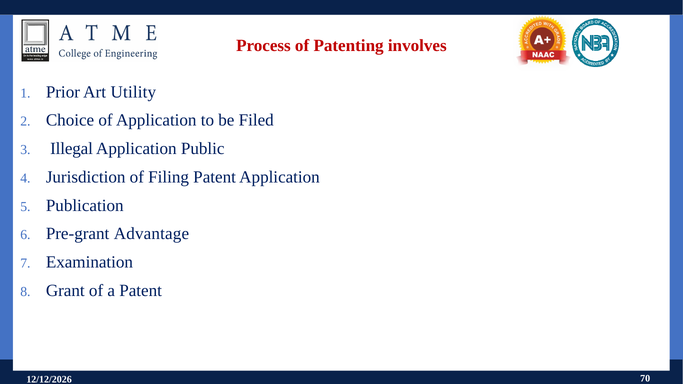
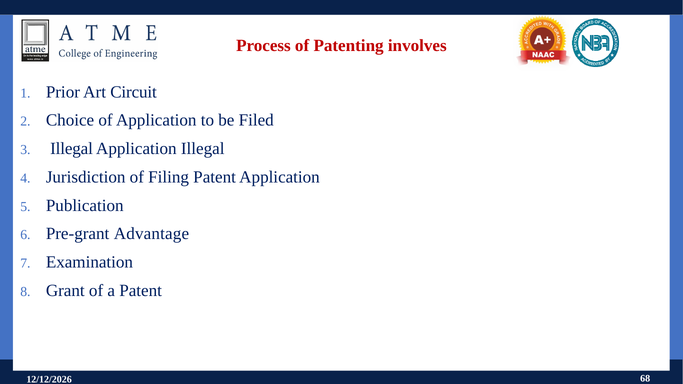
Utility: Utility -> Circuit
Application Public: Public -> Illegal
70: 70 -> 68
